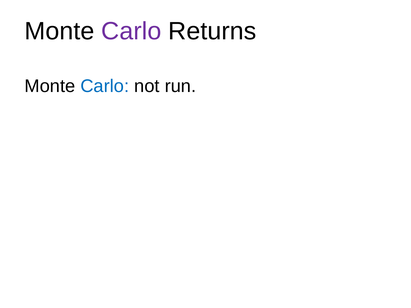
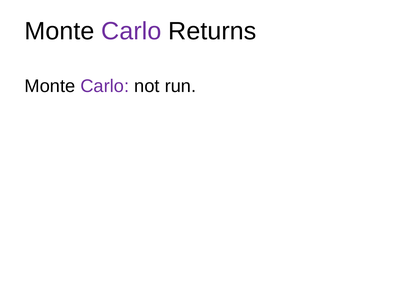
Carlo at (105, 86) colour: blue -> purple
